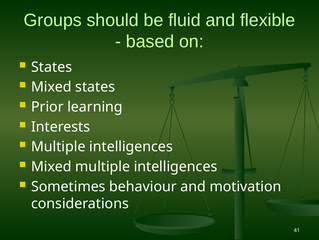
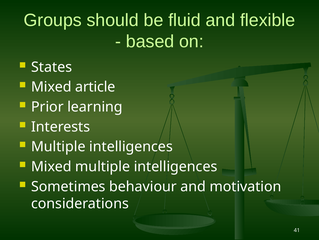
Mixed states: states -> article
